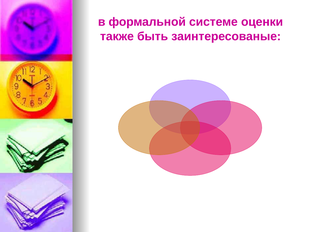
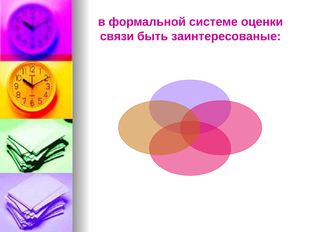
также: также -> связи
